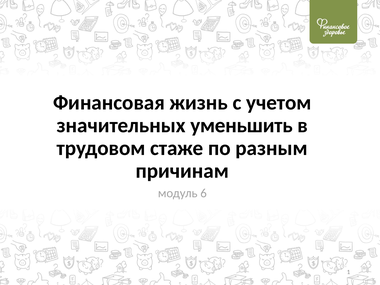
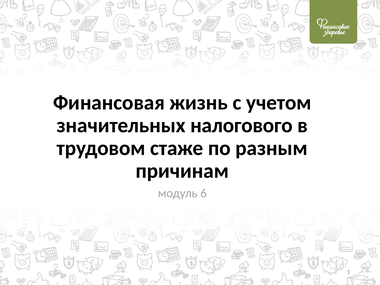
уменьшить: уменьшить -> налогового
